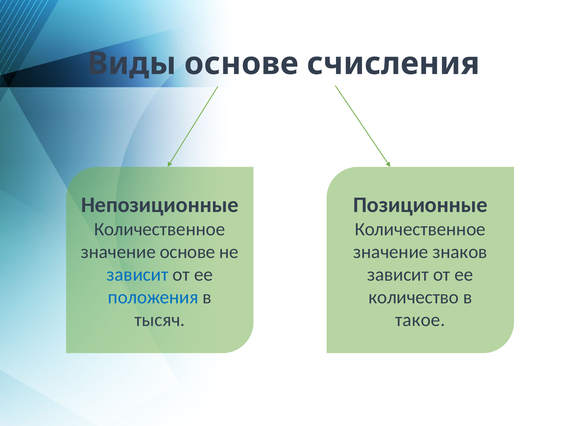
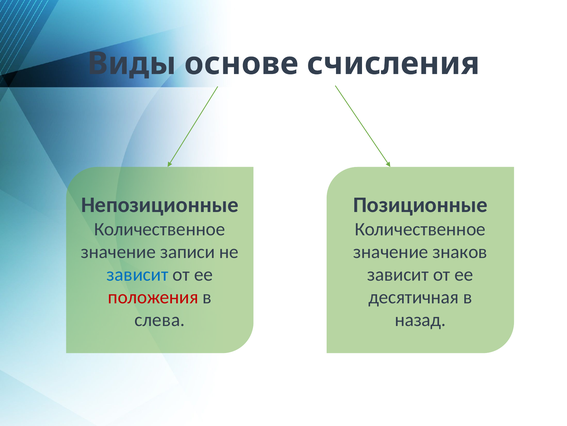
значение основе: основе -> записи
положения colour: blue -> red
количество: количество -> десятичная
тысяч: тысяч -> слева
такое: такое -> назад
